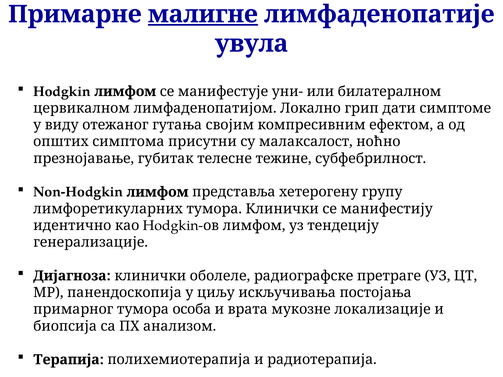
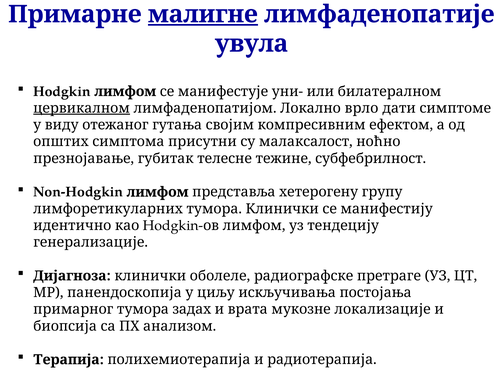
цервикалном underline: none -> present
грип: грип -> врло
особа: особа -> задах
